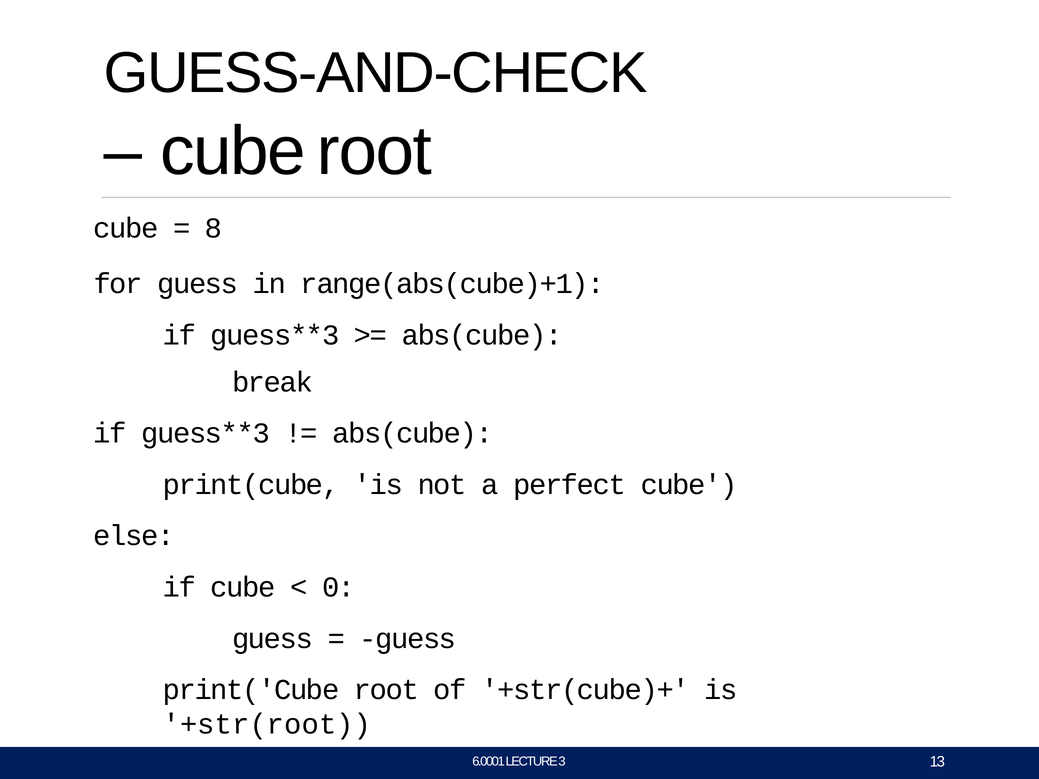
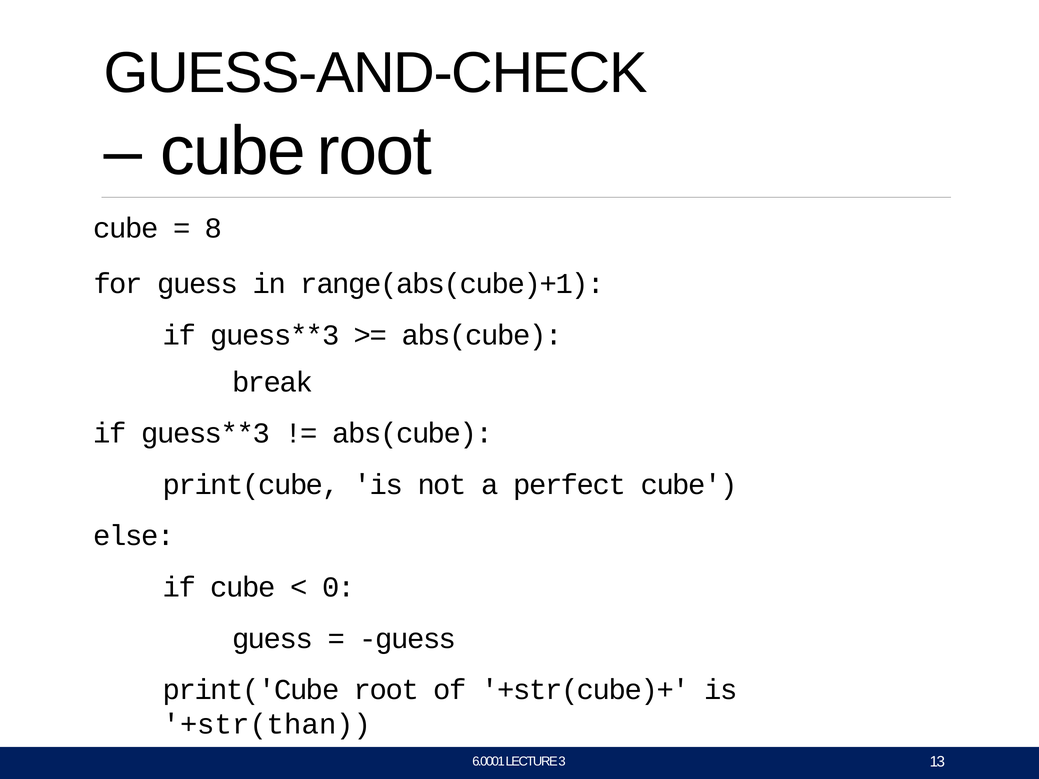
+str(root: +str(root -> +str(than
